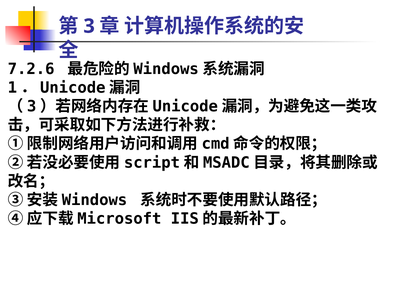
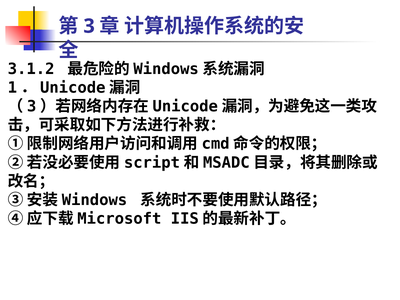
7.2.6: 7.2.6 -> 3.1.2
